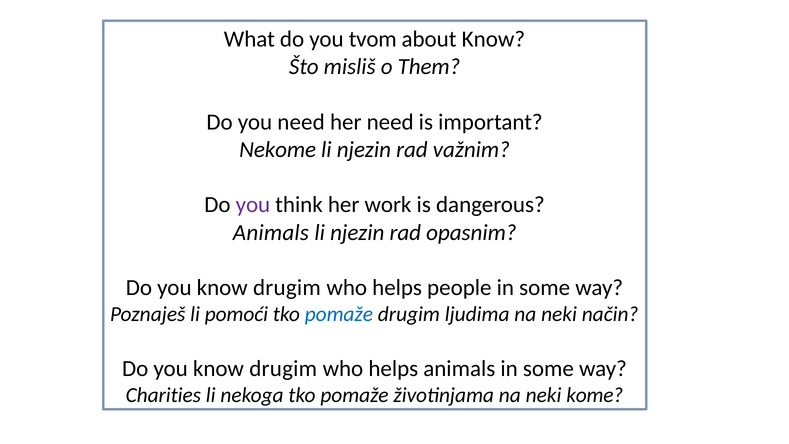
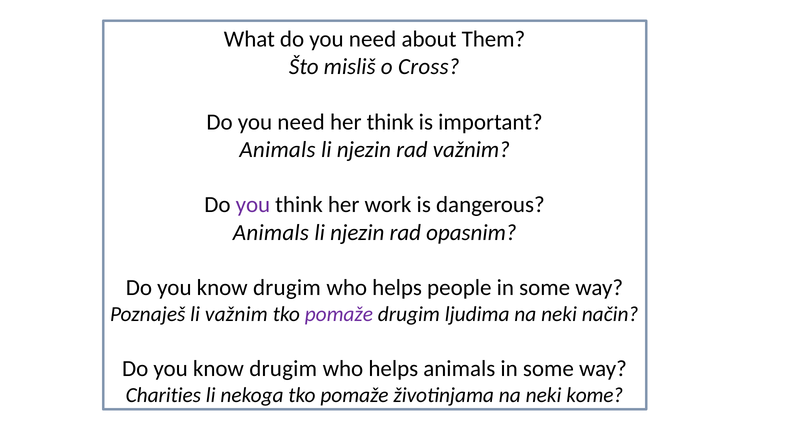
What do you tvom: tvom -> need
about Know: Know -> Them
Them: Them -> Cross
her need: need -> think
Nekome at (278, 150): Nekome -> Animals
li pomoći: pomoći -> važnim
pomaže at (339, 314) colour: blue -> purple
